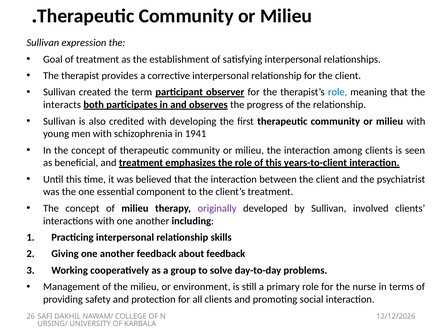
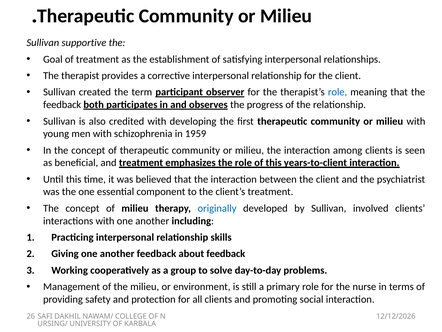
expression: expression -> supportive
interacts at (62, 105): interacts -> feedback
1941: 1941 -> 1959
originally colour: purple -> blue
